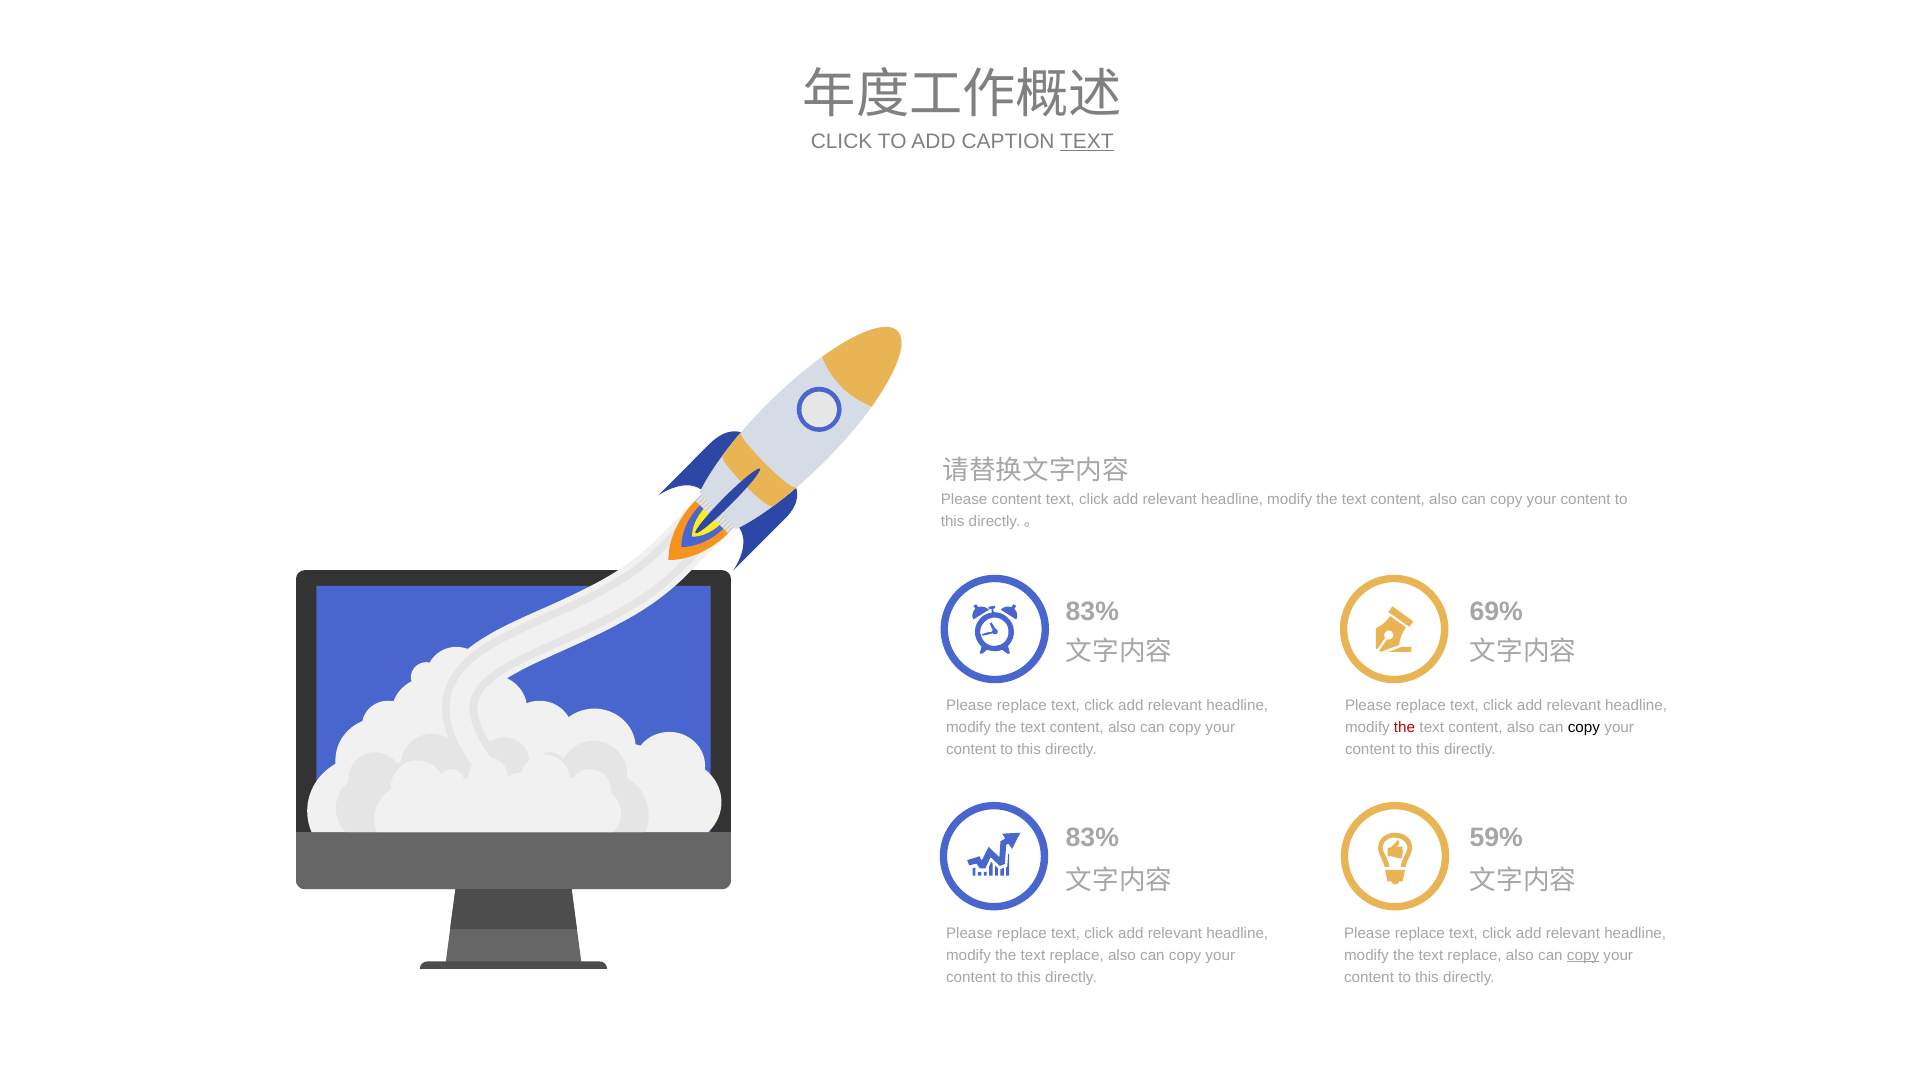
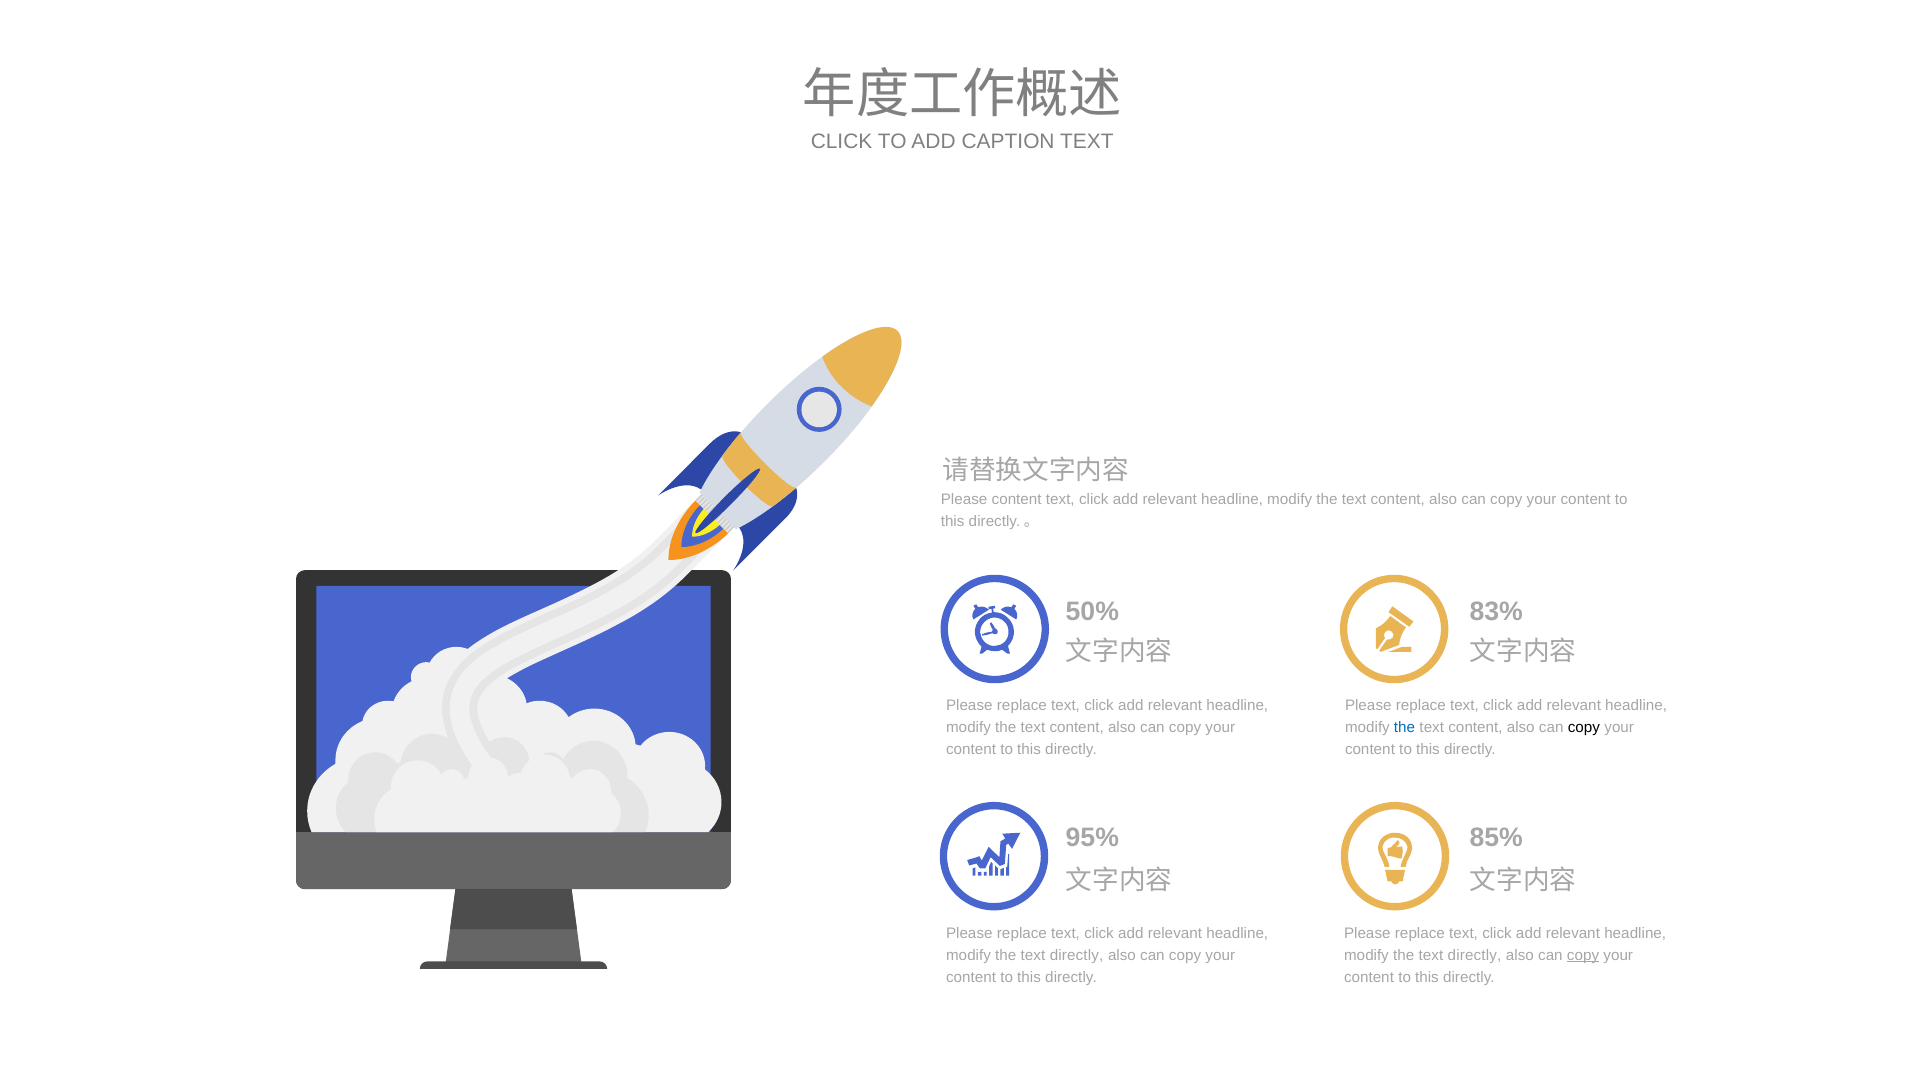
TEXT at (1087, 142) underline: present -> none
83% at (1092, 611): 83% -> 50%
69%: 69% -> 83%
the at (1405, 727) colour: red -> blue
83% at (1092, 837): 83% -> 95%
59%: 59% -> 85%
replace at (1077, 955): replace -> directly
replace at (1475, 955): replace -> directly
